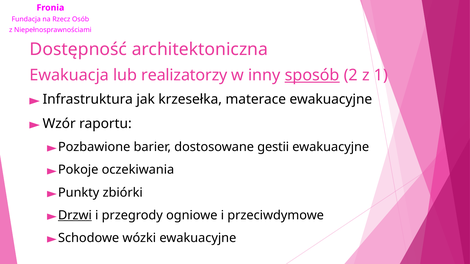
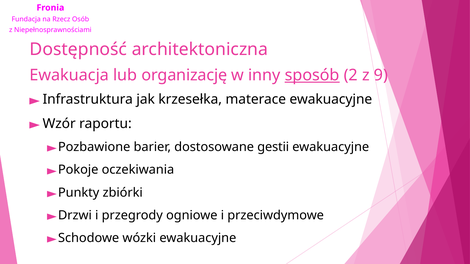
realizatorzy: realizatorzy -> organizację
1: 1 -> 9
Drzwi underline: present -> none
